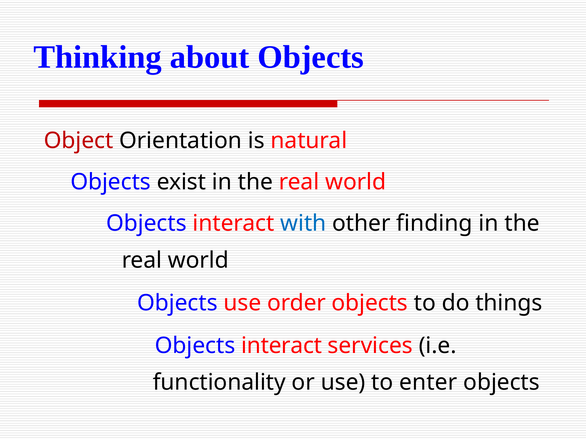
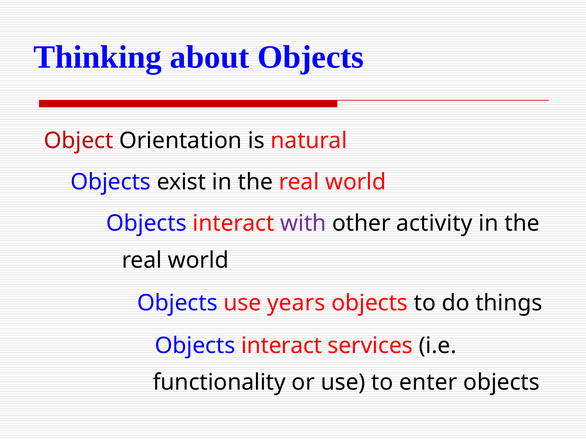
with colour: blue -> purple
finding: finding -> activity
order: order -> years
